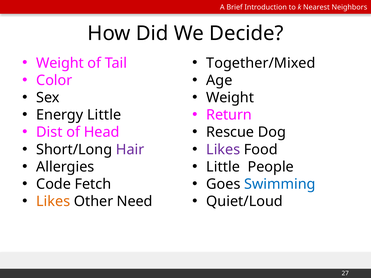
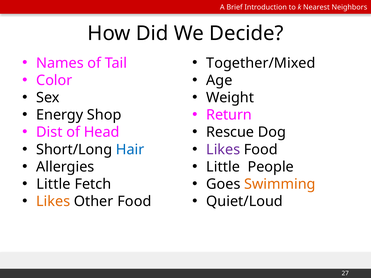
Weight at (60, 63): Weight -> Names
Energy Little: Little -> Shop
Hair colour: purple -> blue
Code at (54, 184): Code -> Little
Swimming colour: blue -> orange
Other Need: Need -> Food
